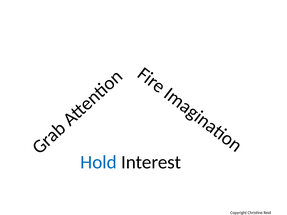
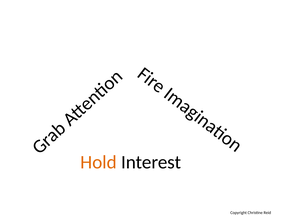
Hold colour: blue -> orange
